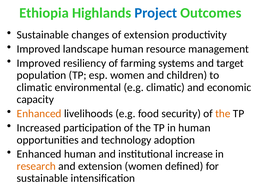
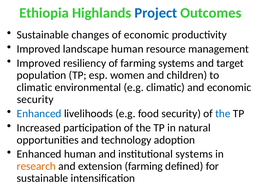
of extension: extension -> economic
capacity at (35, 100): capacity -> security
Enhanced at (39, 114) colour: orange -> blue
the at (223, 114) colour: orange -> blue
in human: human -> natural
institutional increase: increase -> systems
extension women: women -> farming
